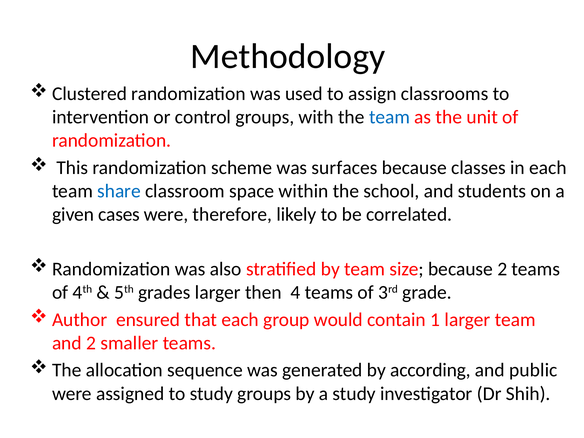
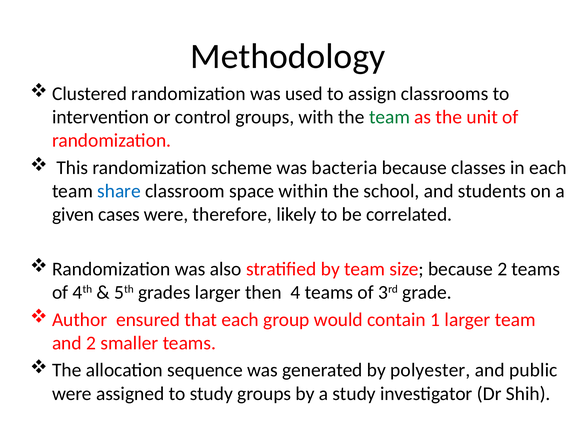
team at (390, 117) colour: blue -> green
surfaces: surfaces -> bacteria
according: according -> polyester
